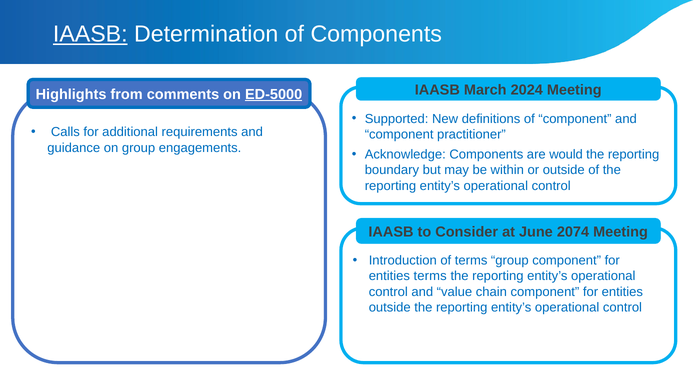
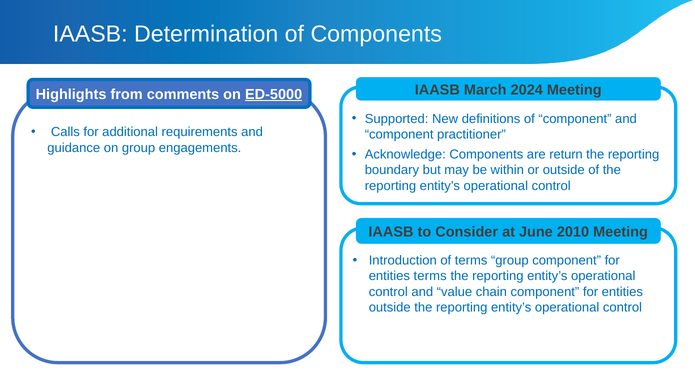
IAASB at (90, 34) underline: present -> none
would: would -> return
2074: 2074 -> 2010
